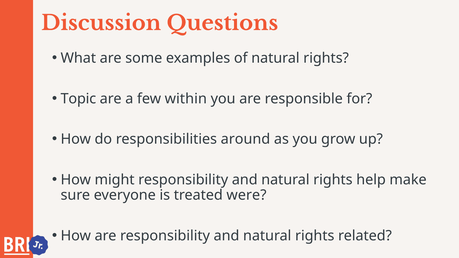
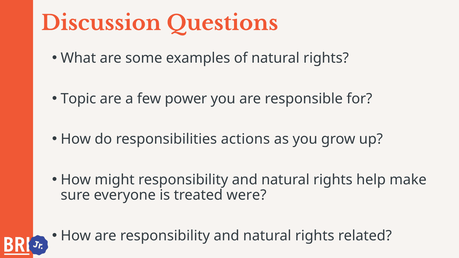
within: within -> power
around: around -> actions
